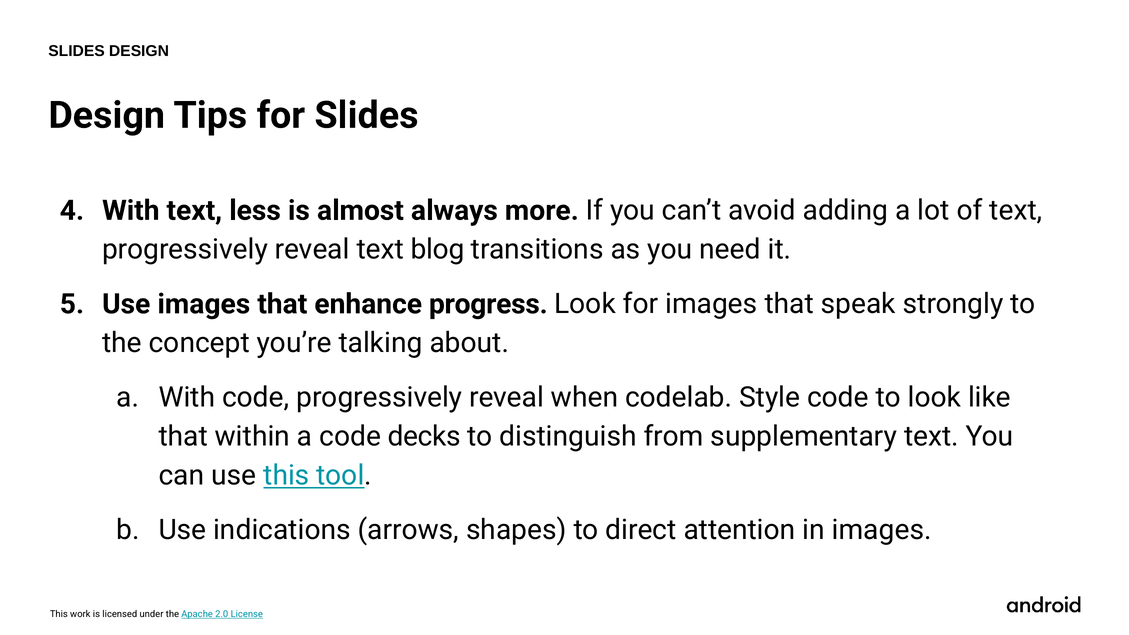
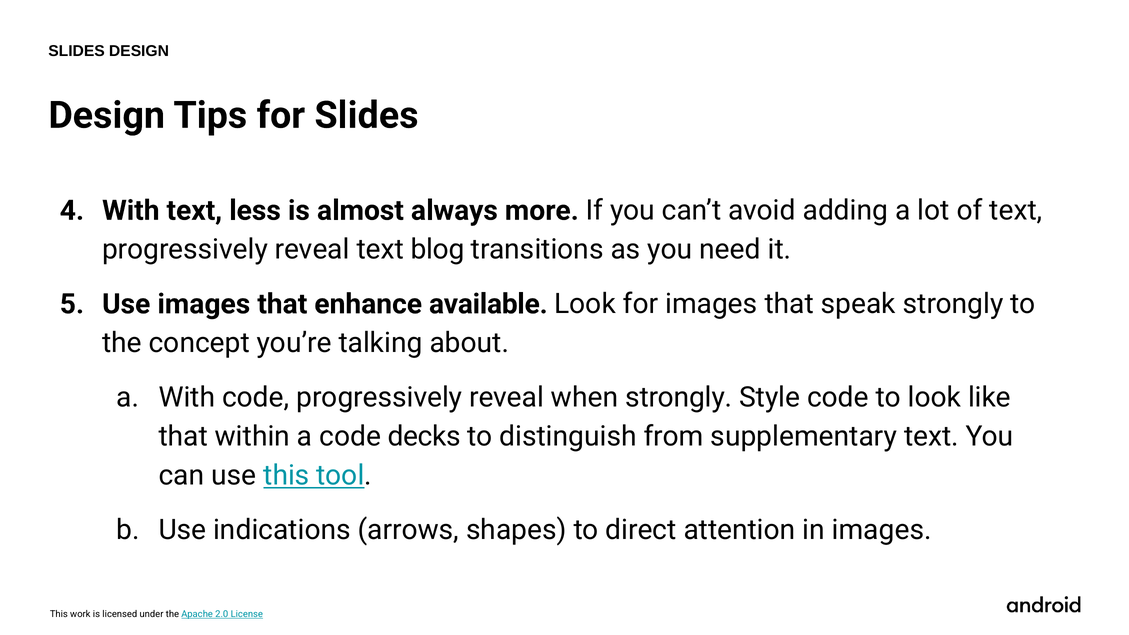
progress: progress -> available
when codelab: codelab -> strongly
